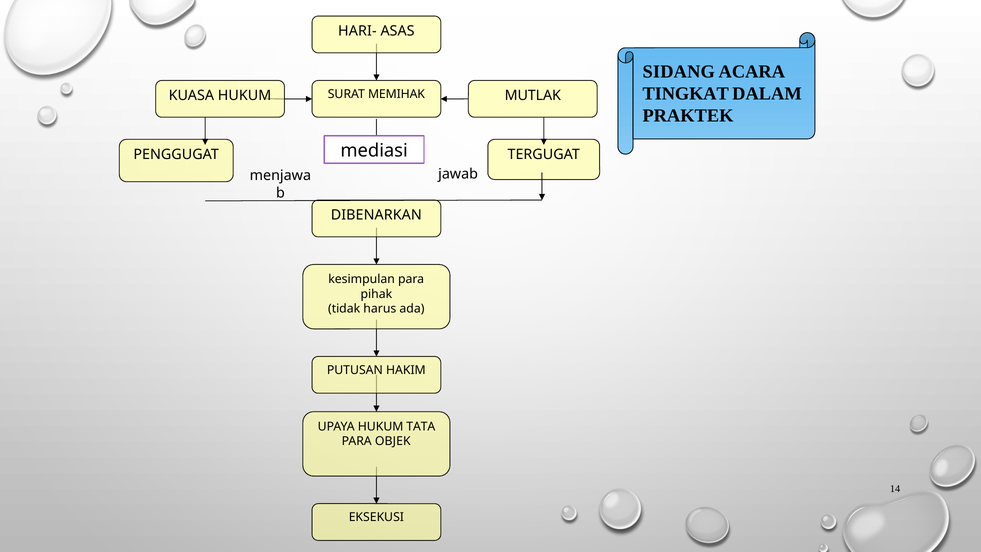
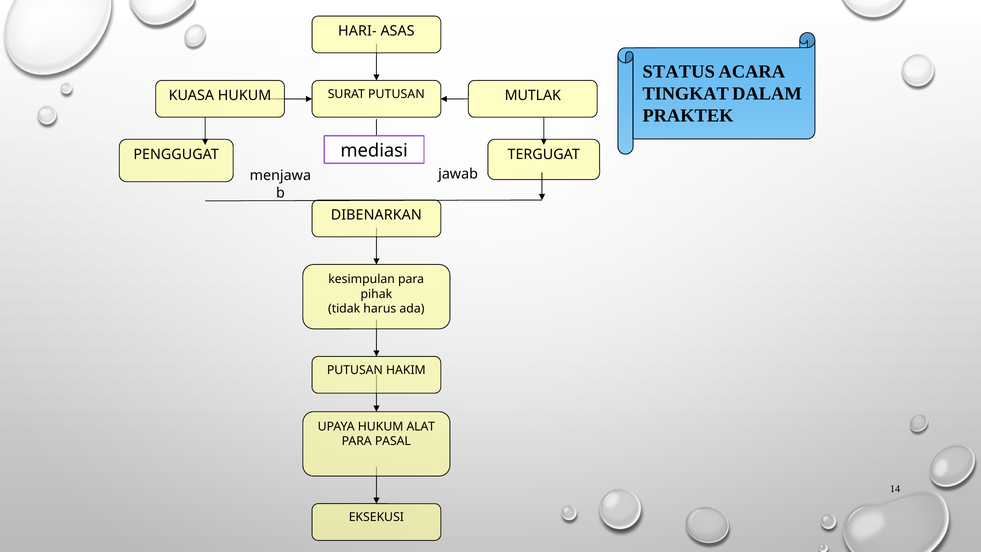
SIDANG: SIDANG -> STATUS
SURAT MEMIHAK: MEMIHAK -> PUTUSAN
TATA: TATA -> ALAT
OBJEK: OBJEK -> PASAL
